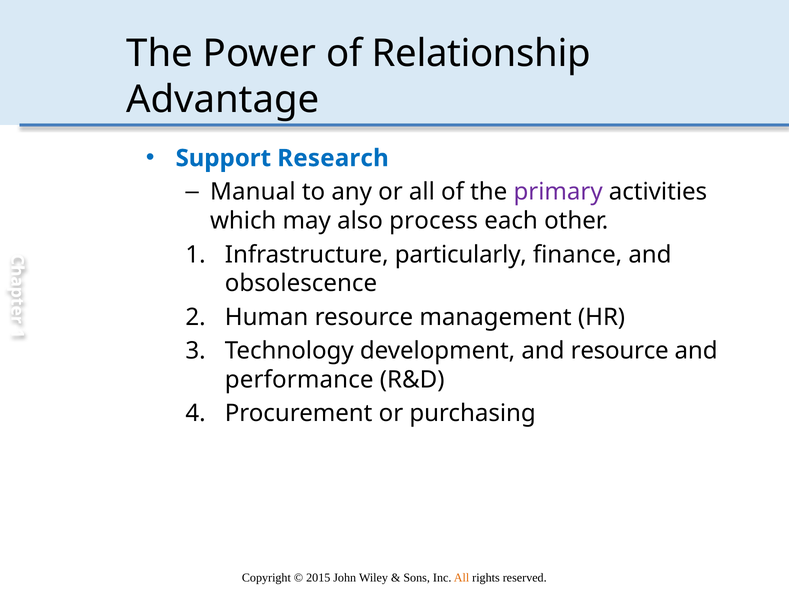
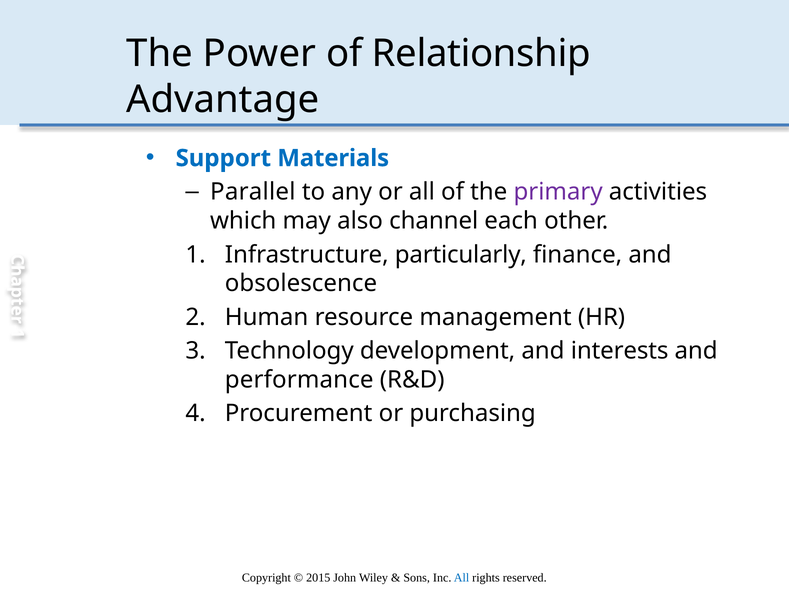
Research: Research -> Materials
Manual: Manual -> Parallel
process: process -> channel
and resource: resource -> interests
All at (462, 577) colour: orange -> blue
